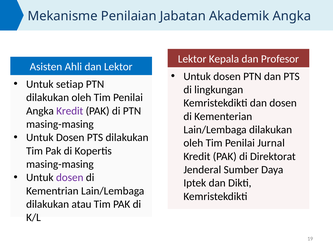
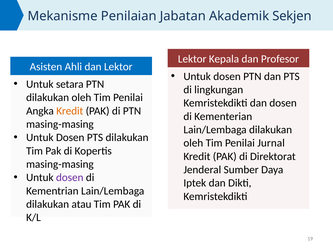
Akademik Angka: Angka -> Sekjen
setiap: setiap -> setara
Kredit at (70, 111) colour: purple -> orange
